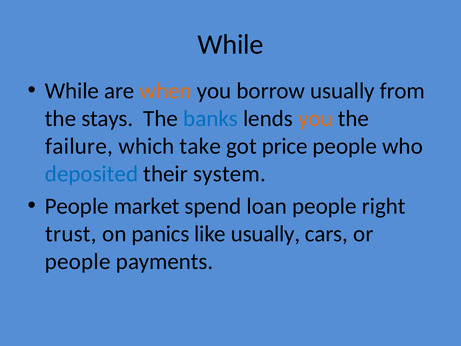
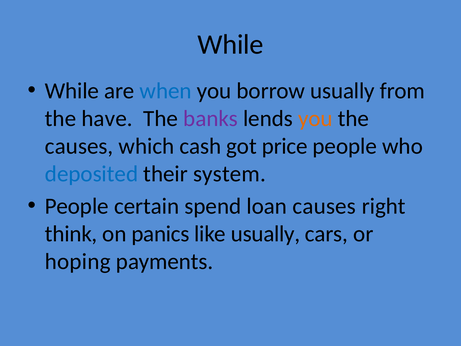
when colour: orange -> blue
stays: stays -> have
banks colour: blue -> purple
failure at (79, 146): failure -> causes
take: take -> cash
market: market -> certain
loan people: people -> causes
trust: trust -> think
people at (78, 261): people -> hoping
